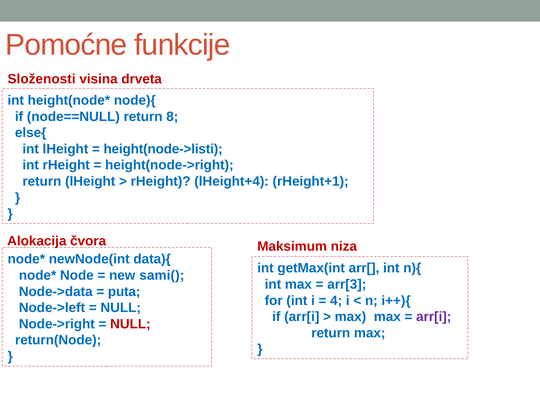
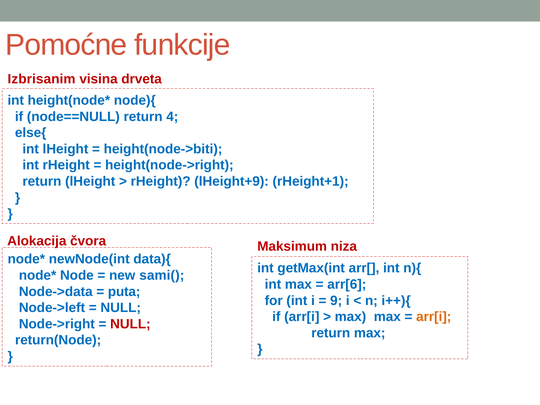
Složenosti: Složenosti -> Izbrisanim
8: 8 -> 4
height(node->listi: height(node->listi -> height(node->biti
lHeight+4: lHeight+4 -> lHeight+9
arr[3: arr[3 -> arr[6
4: 4 -> 9
arr[i at (434, 317) colour: purple -> orange
